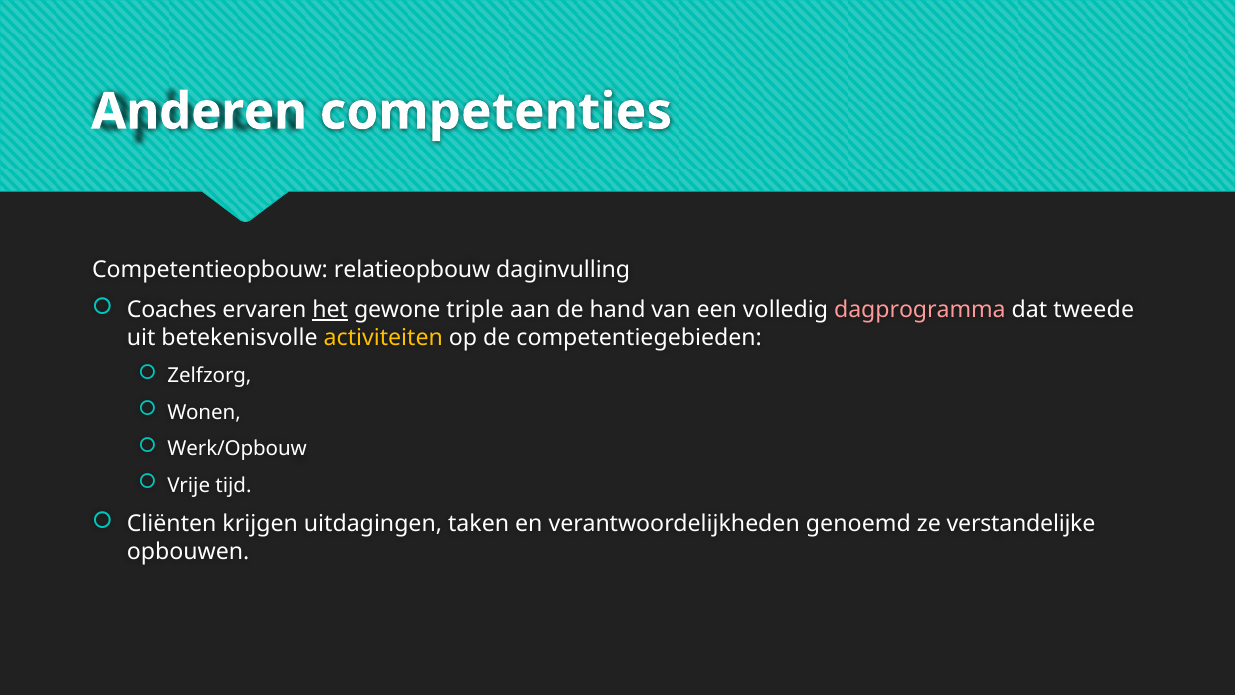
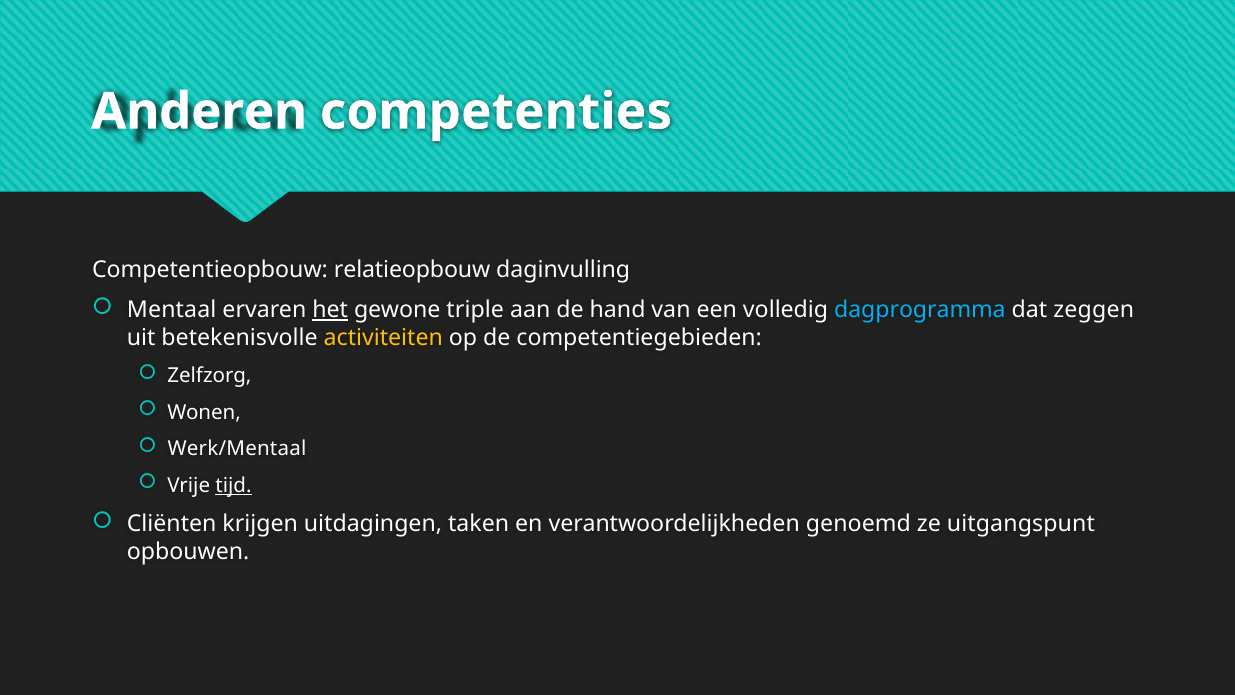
Coaches: Coaches -> Mentaal
dagprogramma colour: pink -> light blue
tweede: tweede -> zeggen
Werk/Opbouw: Werk/Opbouw -> Werk/Mentaal
tijd underline: none -> present
verstandelijke: verstandelijke -> uitgangspunt
